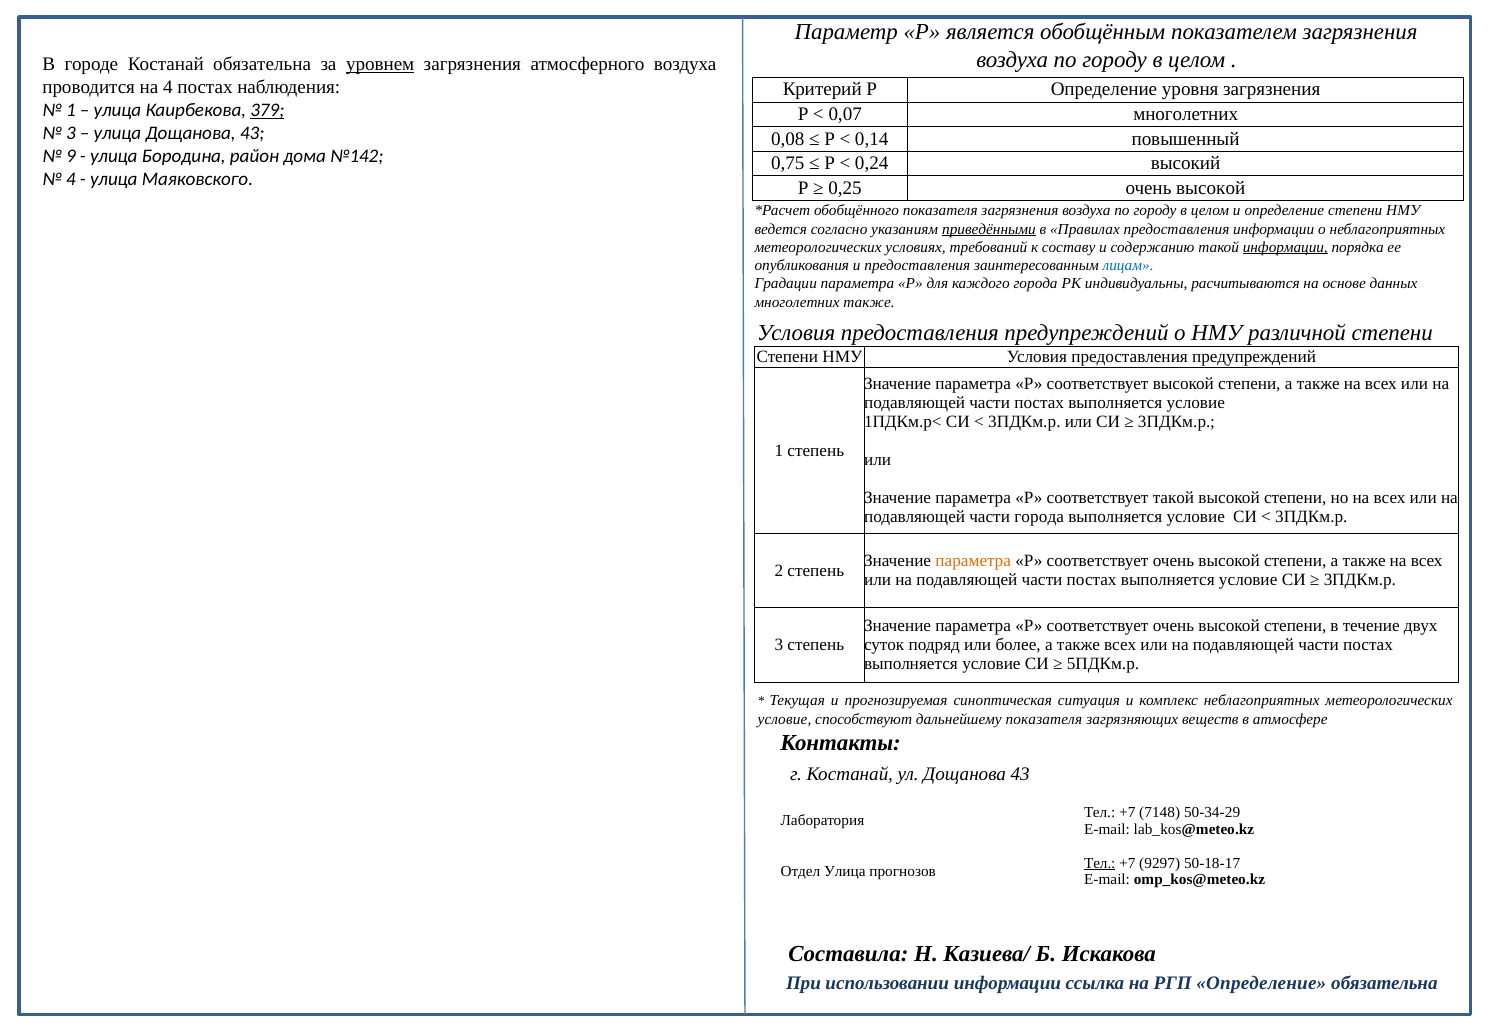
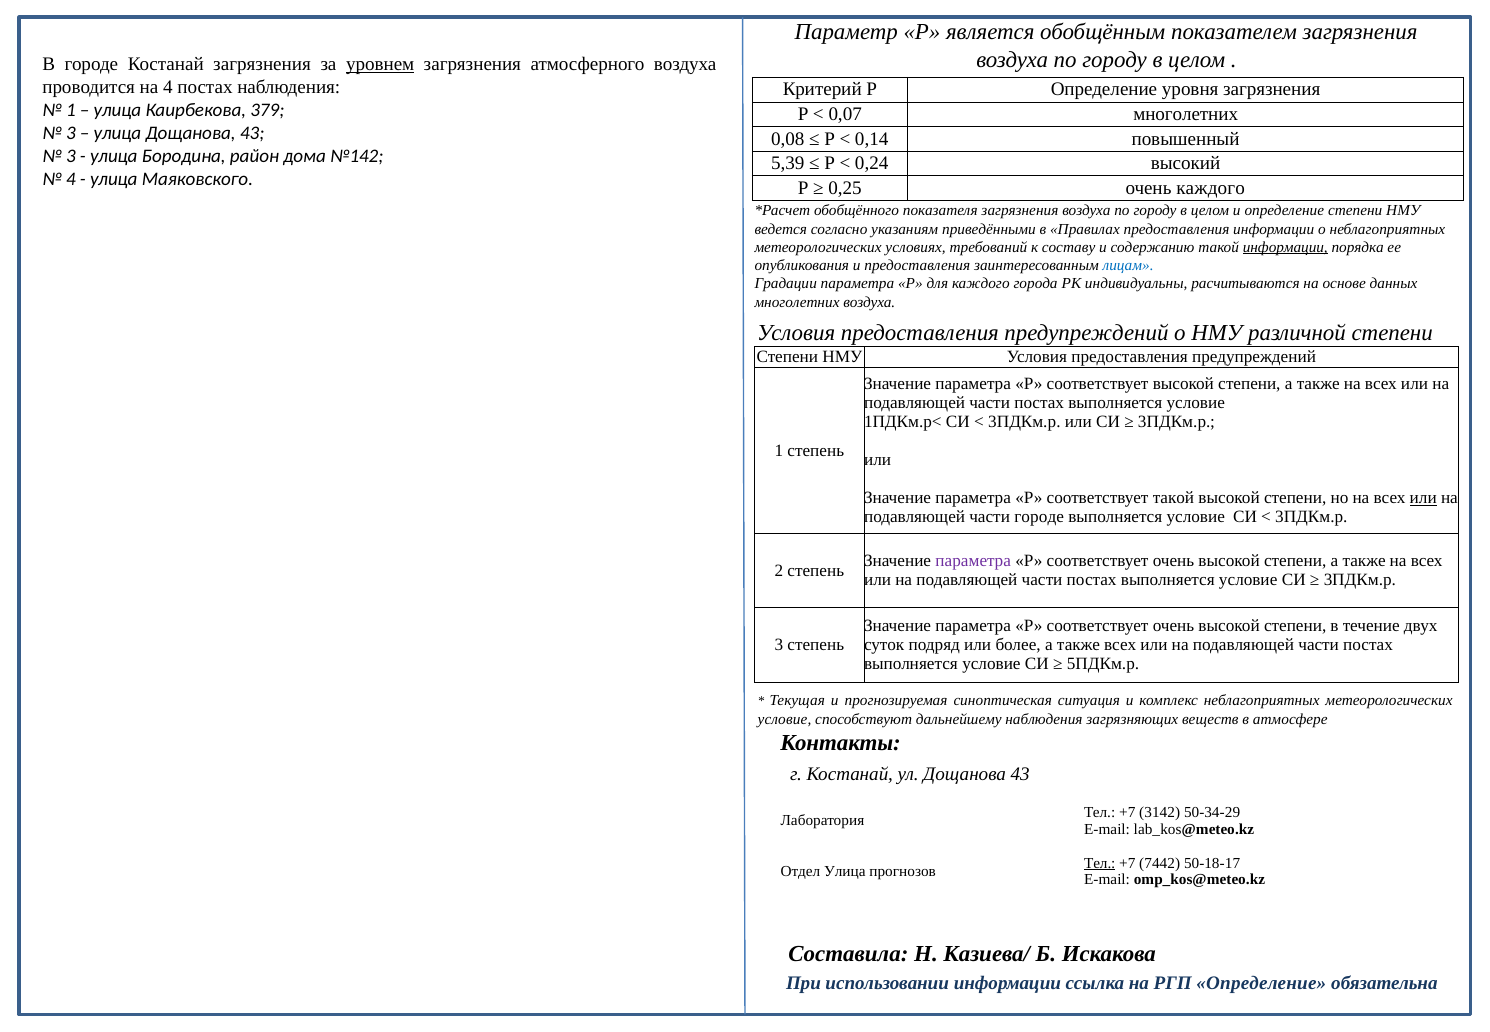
Костанай обязательна: обязательна -> загрязнения
379 underline: present -> none
9 at (71, 156): 9 -> 3
0,75: 0,75 -> 5,39
0,25 очень высокой: высокой -> каждого
приведёнными underline: present -> none
многолетних также: также -> воздуха
или at (1423, 498) underline: none -> present
части города: города -> городе
параметра at (973, 561) colour: orange -> purple
дальнейшему показателя: показателя -> наблюдения
7148: 7148 -> 3142
9297: 9297 -> 7442
